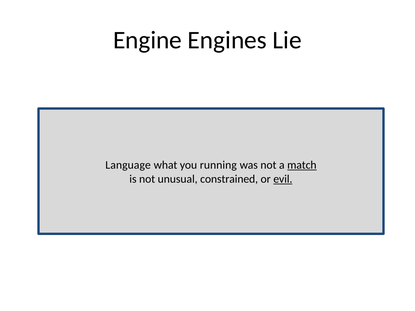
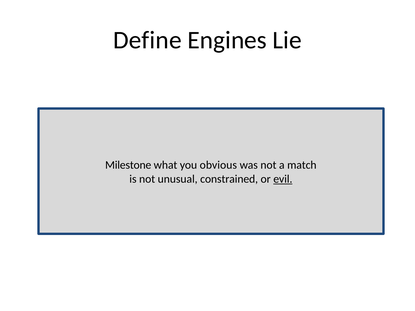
Engine: Engine -> Define
Language: Language -> Milestone
running: running -> obvious
match underline: present -> none
